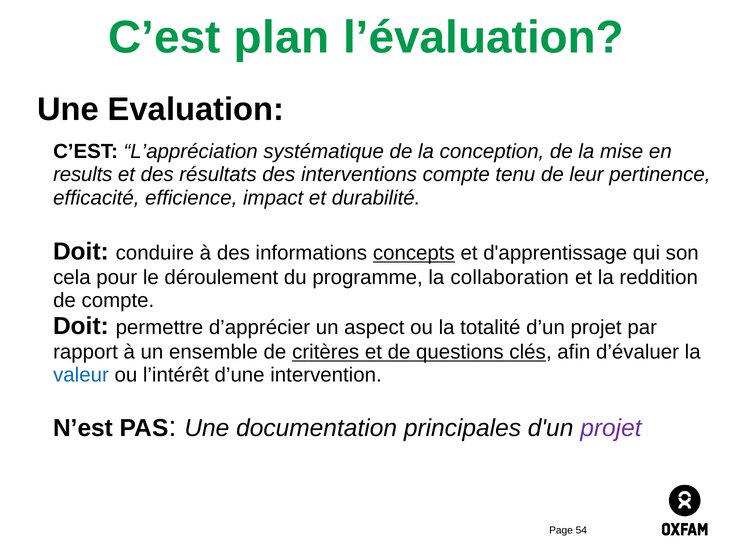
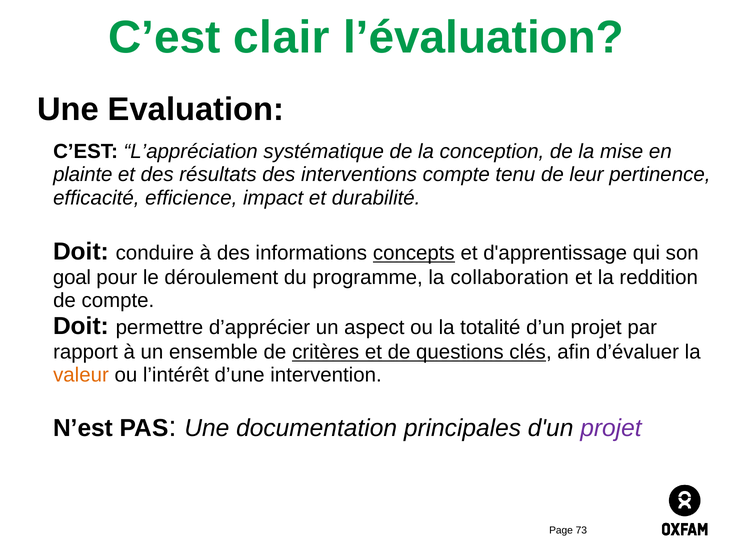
plan: plan -> clair
results: results -> plainte
cela: cela -> goal
valeur colour: blue -> orange
54: 54 -> 73
